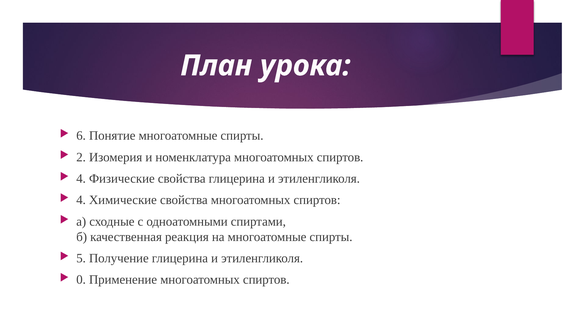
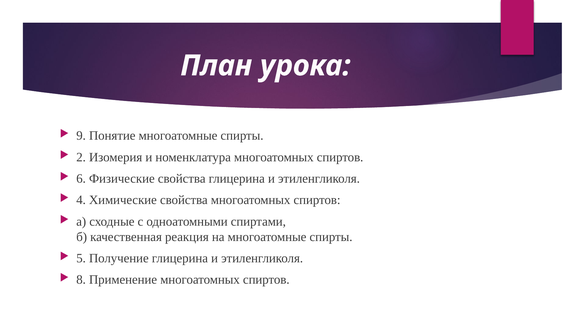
6: 6 -> 9
4 at (81, 179): 4 -> 6
0: 0 -> 8
